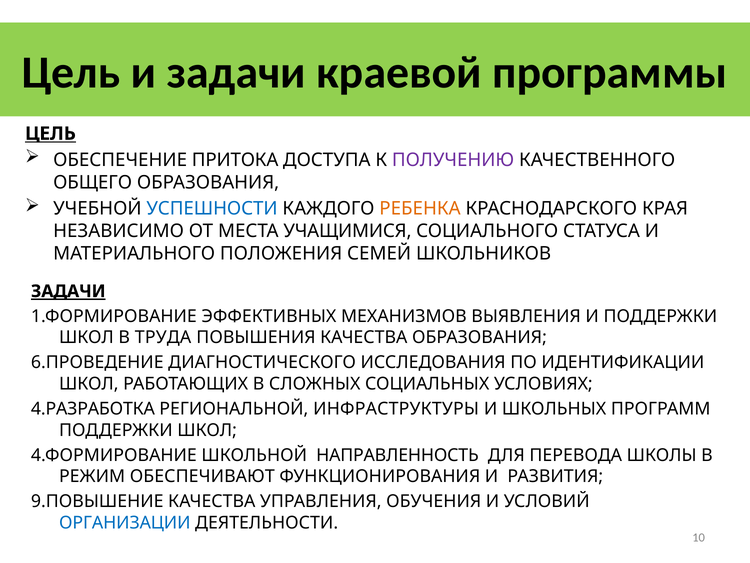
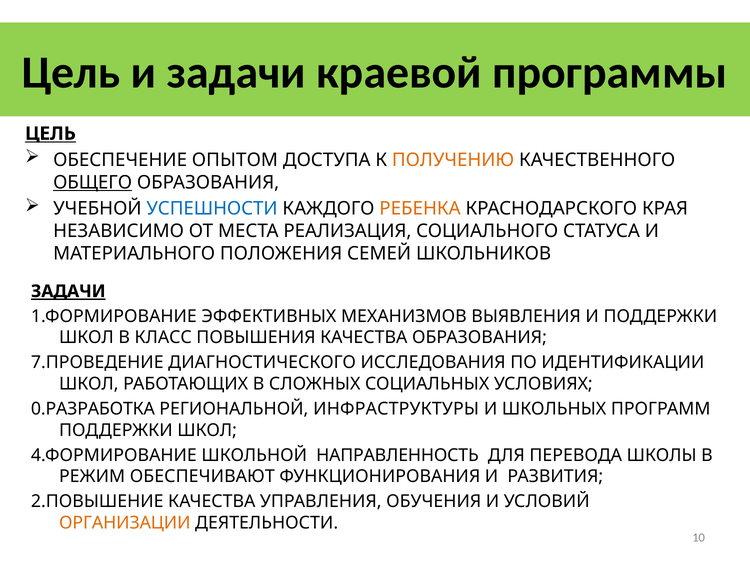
ПРИТОКА: ПРИТОКА -> ОПЫТОМ
ПОЛУЧЕНИЮ colour: purple -> orange
ОБЩЕГО underline: none -> present
УЧАЩИМИСЯ: УЧАЩИМИСЯ -> РЕАЛИЗАЦИЯ
ТРУДА: ТРУДА -> КЛАСС
6.ПРОВЕДЕНИЕ: 6.ПРОВЕДЕНИЕ -> 7.ПРОВЕДЕНИЕ
4.РАЗРАБОТКА: 4.РАЗРАБОТКА -> 0.РАЗРАБОТКА
9.ПОВЫШЕНИЕ: 9.ПОВЫШЕНИЕ -> 2.ПОВЫШЕНИЕ
ОРГАНИЗАЦИИ colour: blue -> orange
